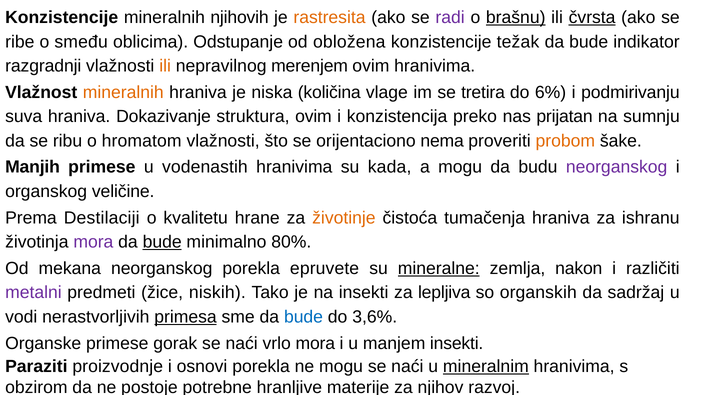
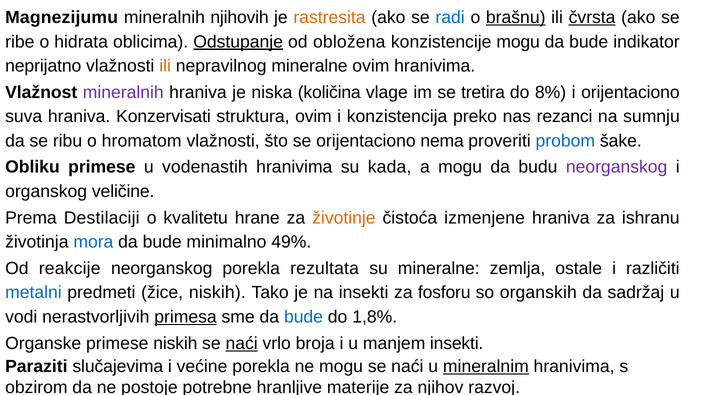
Konzistencije at (62, 17): Konzistencije -> Magnezijumu
radi colour: purple -> blue
smeđu: smeđu -> hidrata
Odstupanje underline: none -> present
konzistencije težak: težak -> mogu
razgradnji: razgradnji -> neprijatno
nepravilnog merenjem: merenjem -> mineralne
mineralnih at (123, 92) colour: orange -> purple
6%: 6% -> 8%
i podmirivanju: podmirivanju -> orijentaciono
Dokazivanje: Dokazivanje -> Konzervisati
prijatan: prijatan -> rezanci
probom colour: orange -> blue
Manjih: Manjih -> Obliku
tumačenja: tumačenja -> izmenjene
mora at (93, 242) colour: purple -> blue
bude at (162, 242) underline: present -> none
80%: 80% -> 49%
mekana: mekana -> reakcije
epruvete: epruvete -> rezultata
mineralne at (439, 268) underline: present -> none
nakon: nakon -> ostale
metalni colour: purple -> blue
lepljiva: lepljiva -> fosforu
3,6%: 3,6% -> 1,8%
primese gorak: gorak -> niskih
naći at (242, 343) underline: none -> present
vrlo mora: mora -> broja
proizvodnje: proizvodnje -> slučajevima
osnovi: osnovi -> većine
